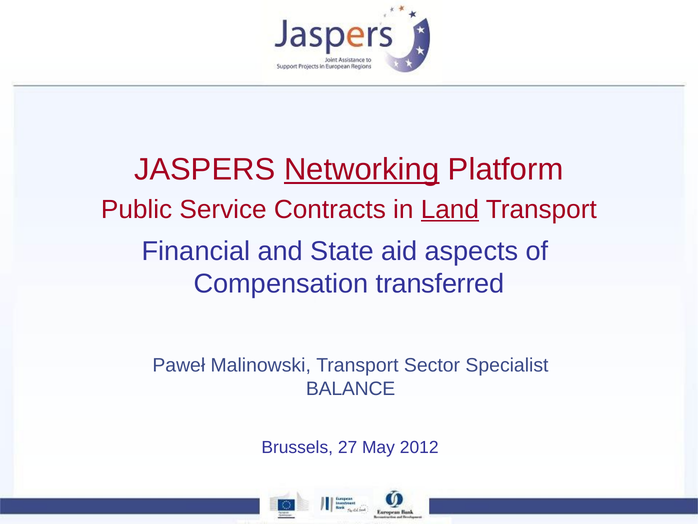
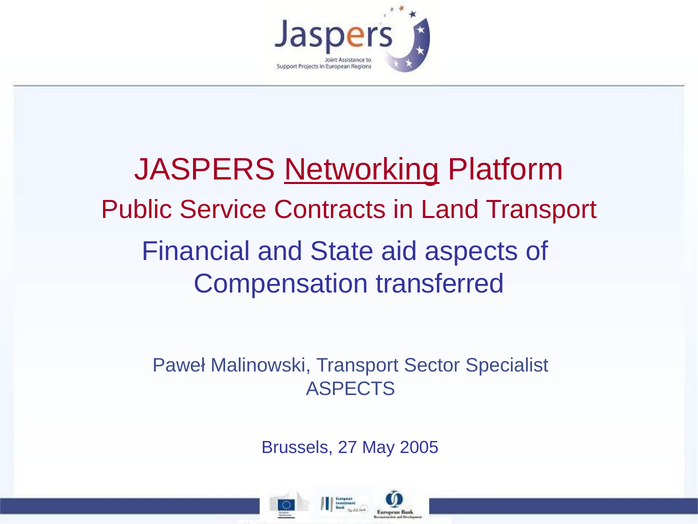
Land underline: present -> none
BALANCE at (351, 388): BALANCE -> ASPECTS
2012: 2012 -> 2005
